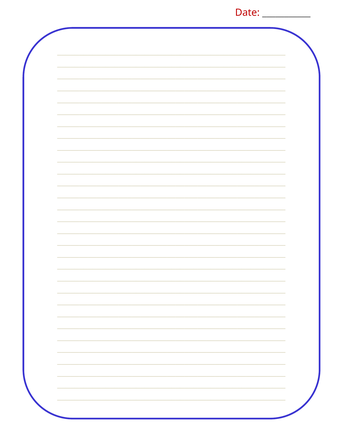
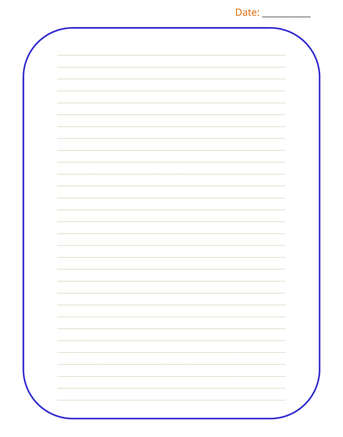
Date colour: red -> orange
